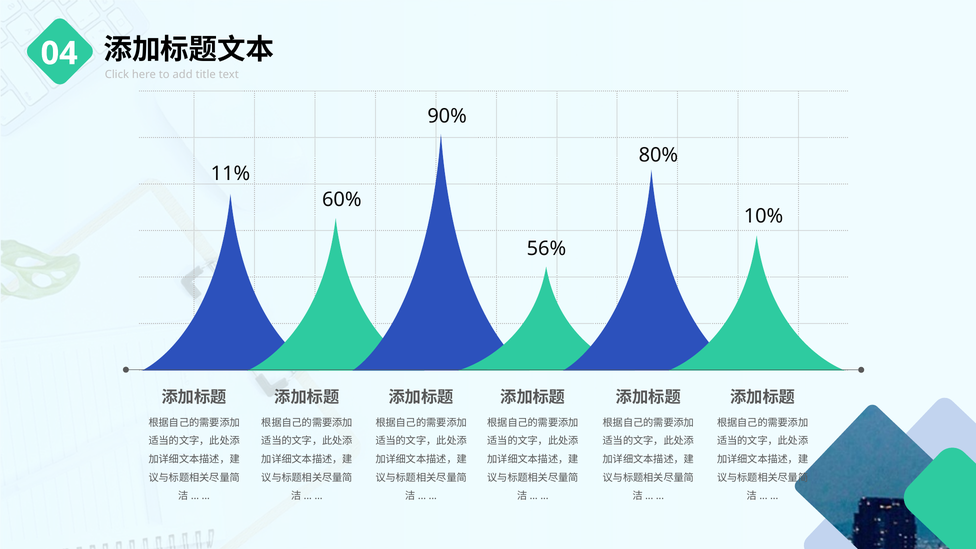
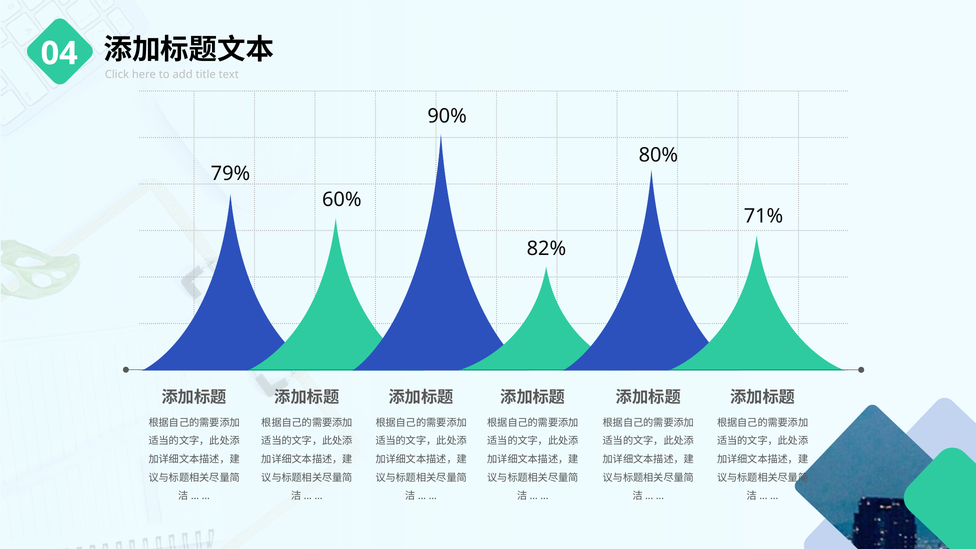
11%: 11% -> 79%
10%: 10% -> 71%
56%: 56% -> 82%
